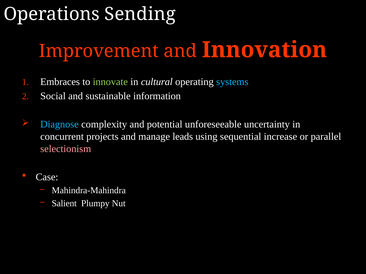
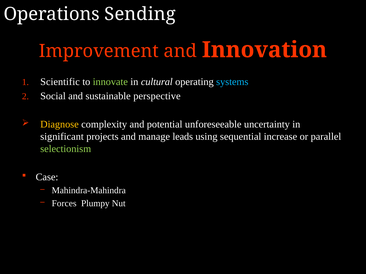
Embraces: Embraces -> Scientific
information: information -> perspective
Diagnose colour: light blue -> yellow
concurrent: concurrent -> significant
selectionism colour: pink -> light green
Salient: Salient -> Forces
